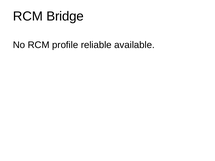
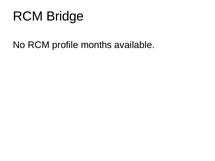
reliable: reliable -> months
